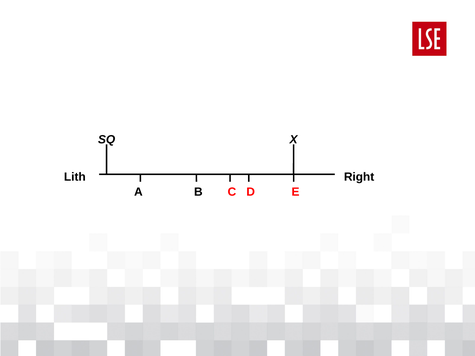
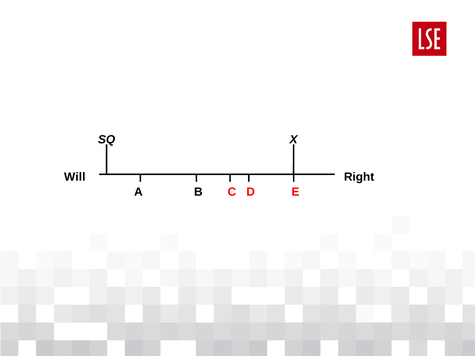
Lith: Lith -> Will
